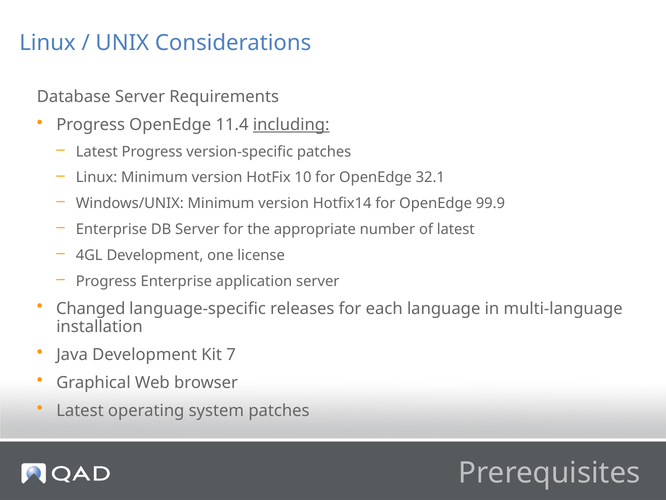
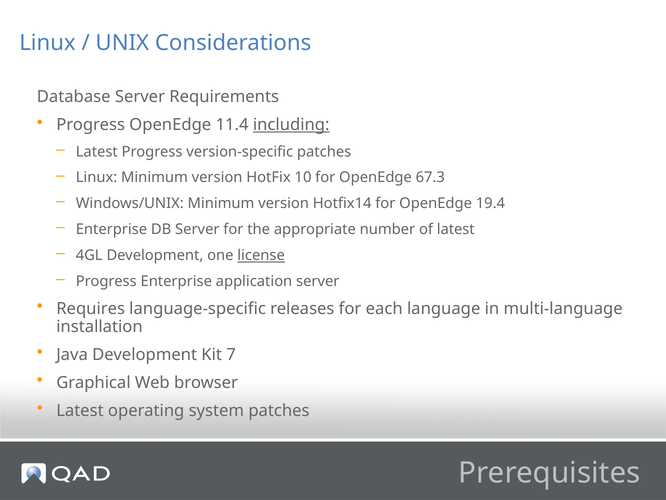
32.1: 32.1 -> 67.3
99.9: 99.9 -> 19.4
license underline: none -> present
Changed: Changed -> Requires
